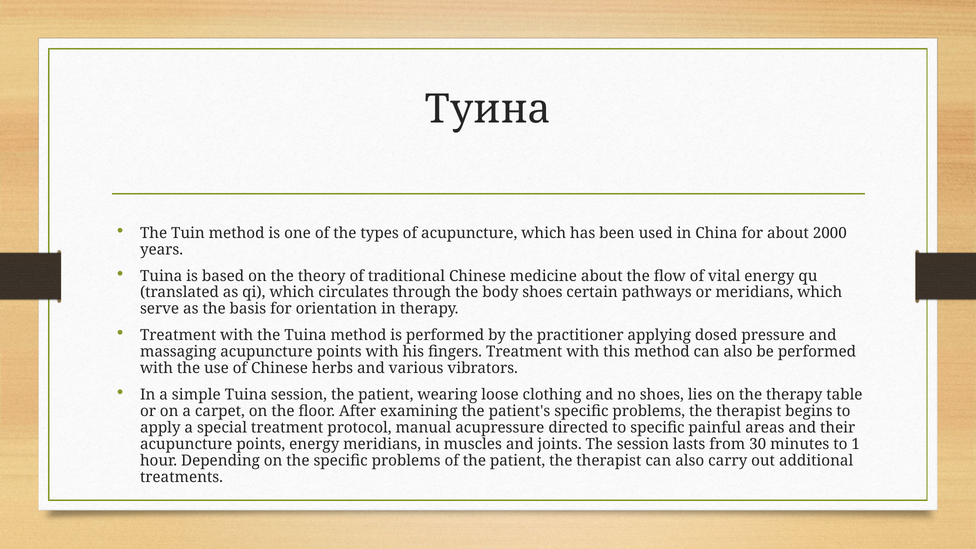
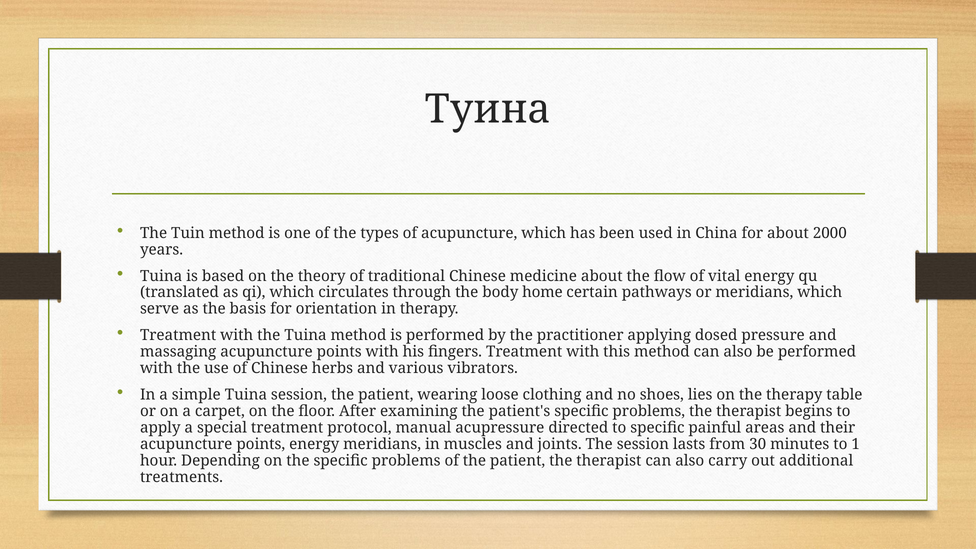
body shoes: shoes -> home
